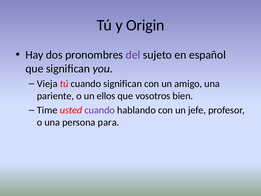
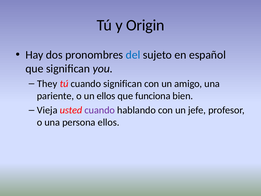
del colour: purple -> blue
Vieja: Vieja -> They
vosotros: vosotros -> funciona
Time: Time -> Vieja
persona para: para -> ellos
